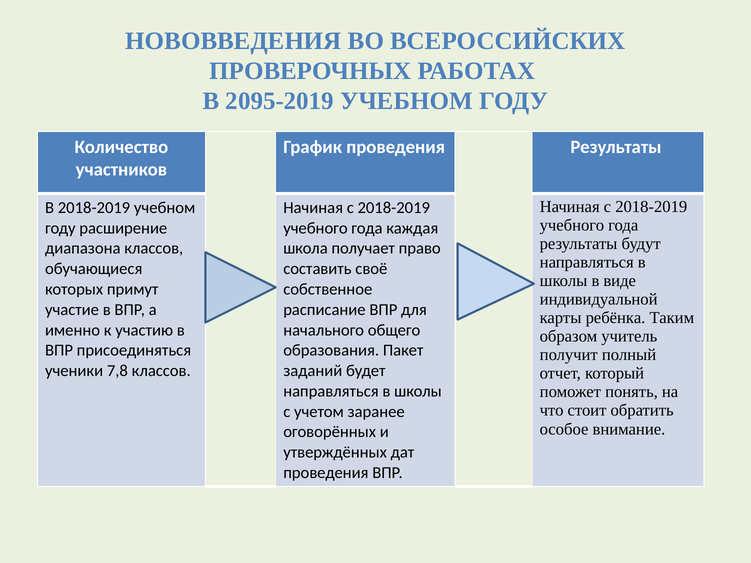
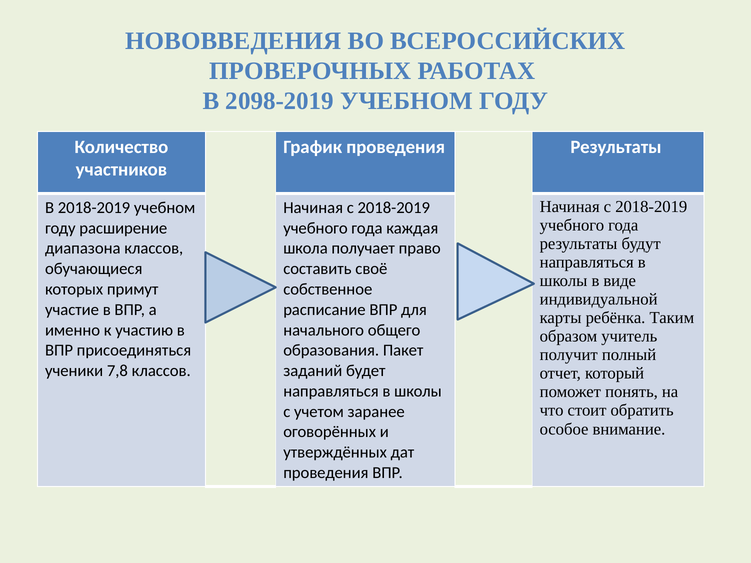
2095-2019: 2095-2019 -> 2098-2019
